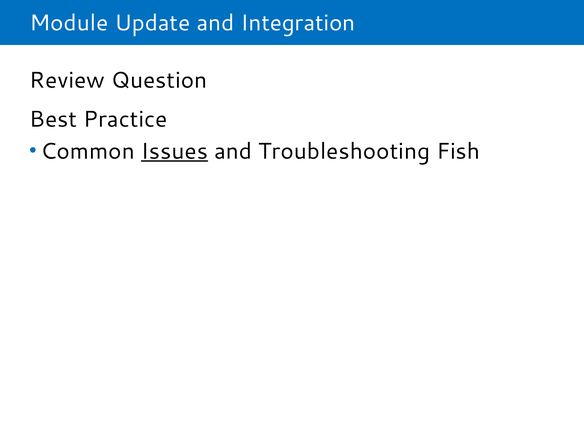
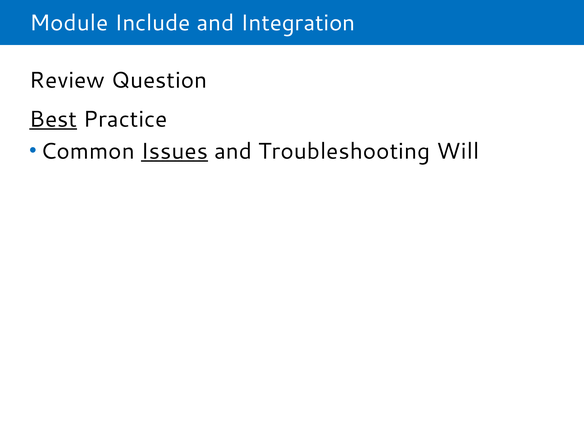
Update: Update -> Include
Best underline: none -> present
Fish: Fish -> Will
